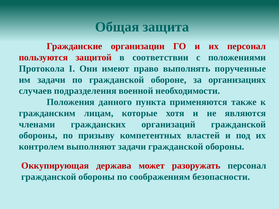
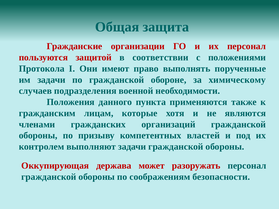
организациях: организациях -> химическому
